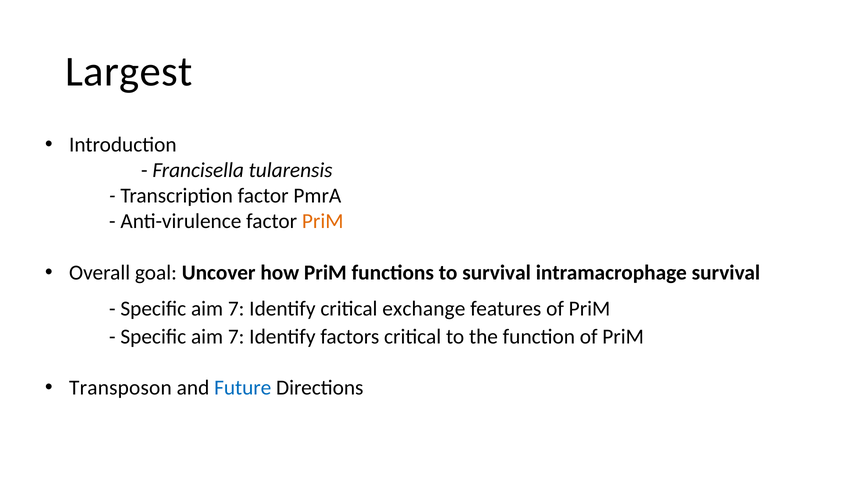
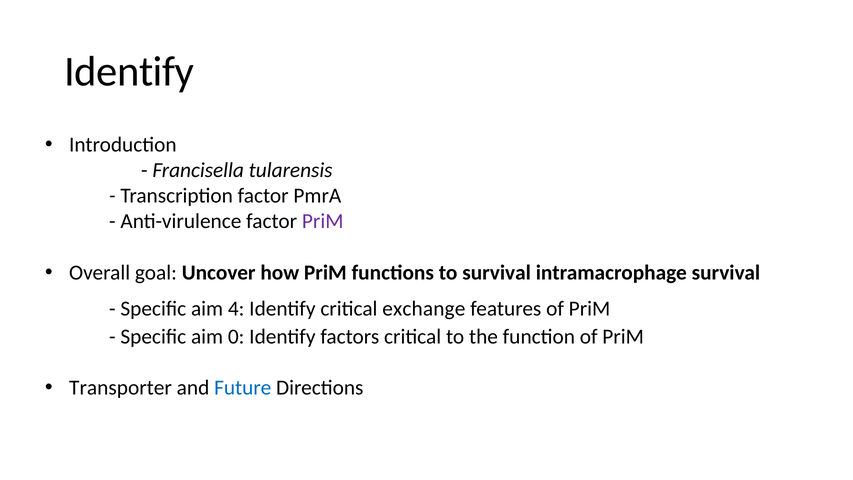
Largest at (129, 72): Largest -> Identify
PriM at (323, 221) colour: orange -> purple
7 at (236, 309): 7 -> 4
7 at (236, 337): 7 -> 0
Transposon: Transposon -> Transporter
